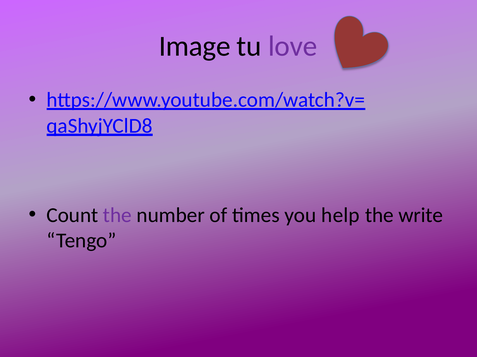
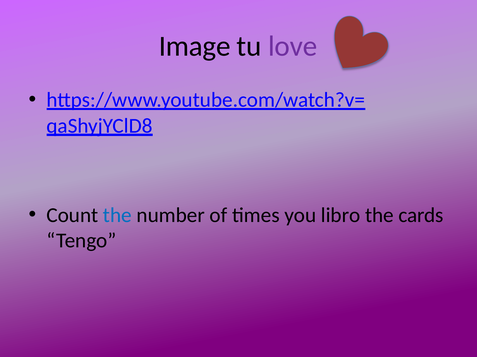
the at (117, 216) colour: purple -> blue
help: help -> libro
write: write -> cards
